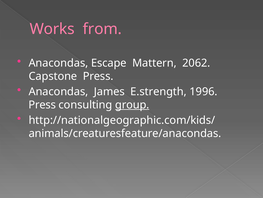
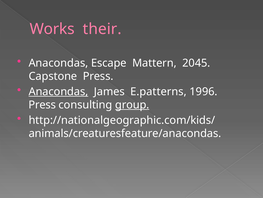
from: from -> their
2062: 2062 -> 2045
Anacondas at (58, 91) underline: none -> present
E.strength: E.strength -> E.patterns
